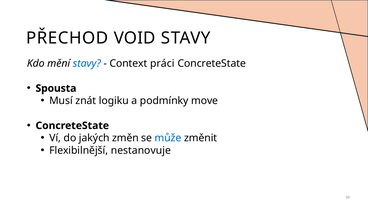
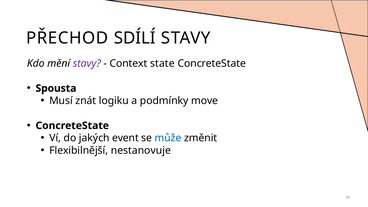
VOID: VOID -> SDÍLÍ
stavy at (87, 63) colour: blue -> purple
práci: práci -> state
změn: změn -> event
